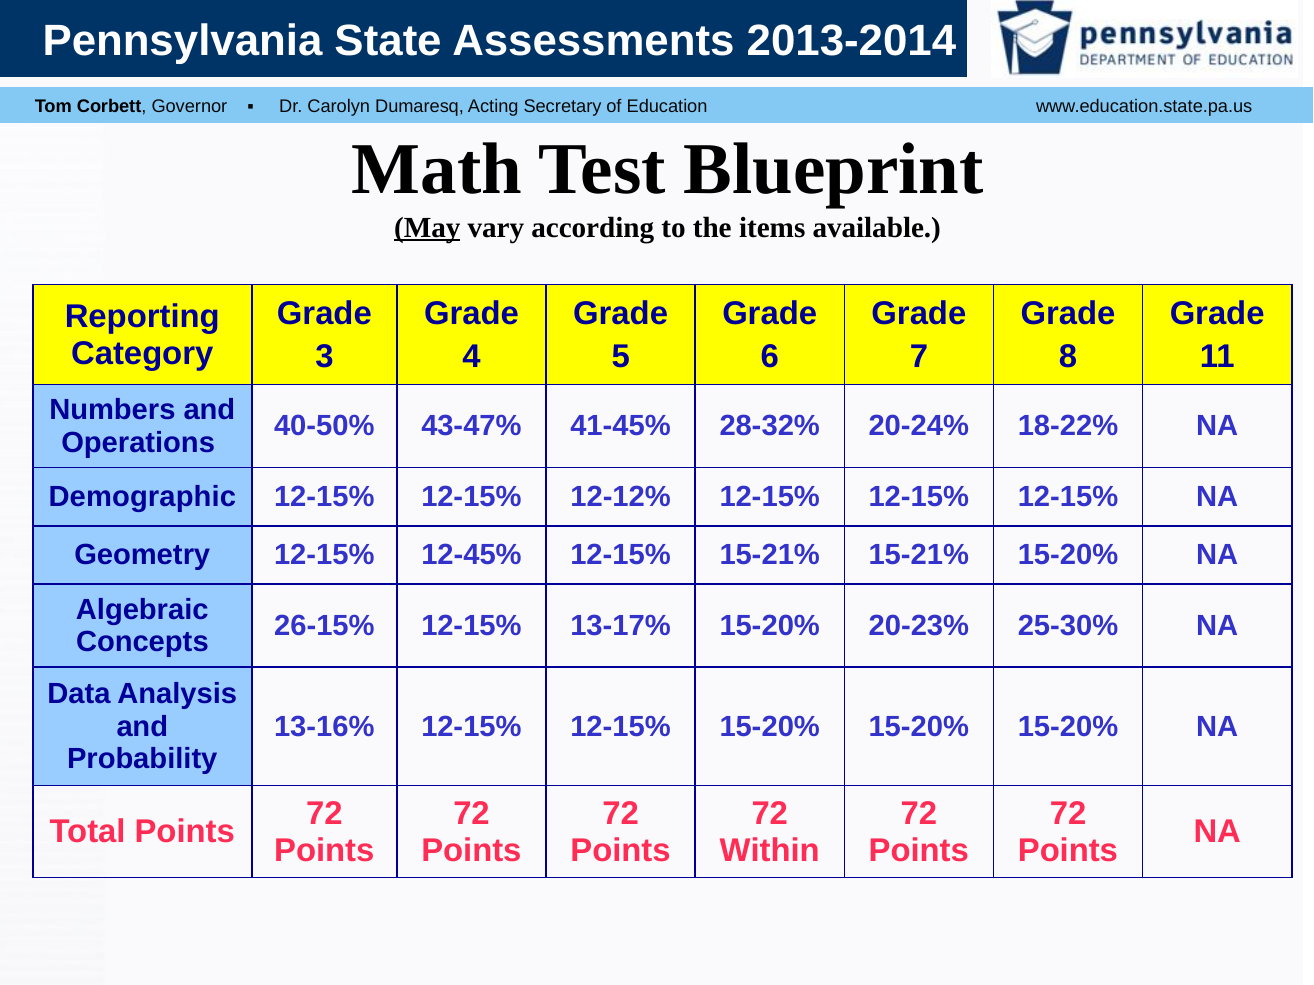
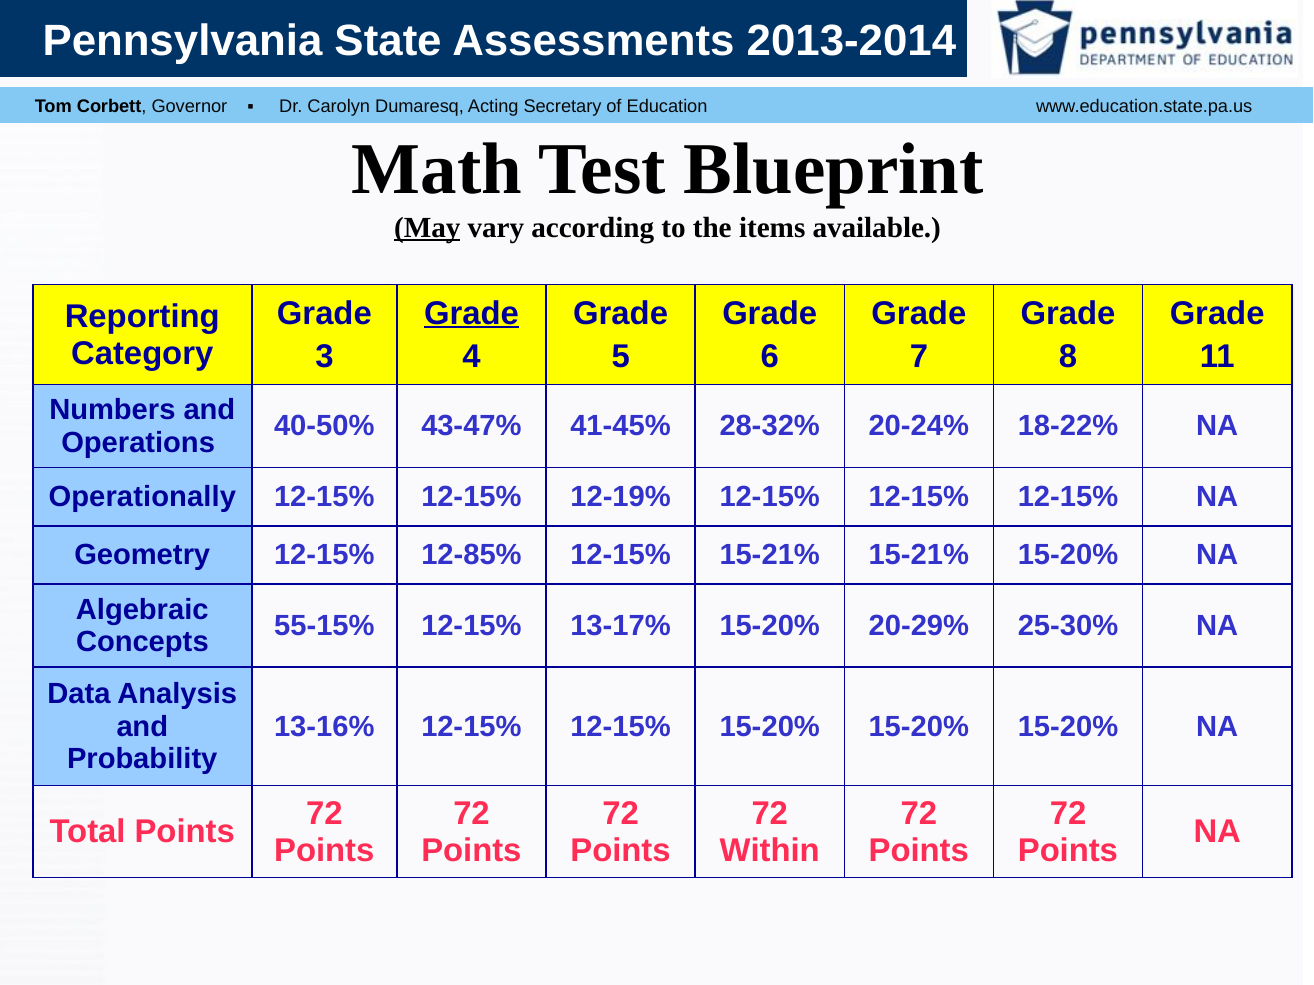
Grade at (471, 313) underline: none -> present
Demographic: Demographic -> Operationally
12-12%: 12-12% -> 12-19%
12-45%: 12-45% -> 12-85%
26-15%: 26-15% -> 55-15%
20-23%: 20-23% -> 20-29%
